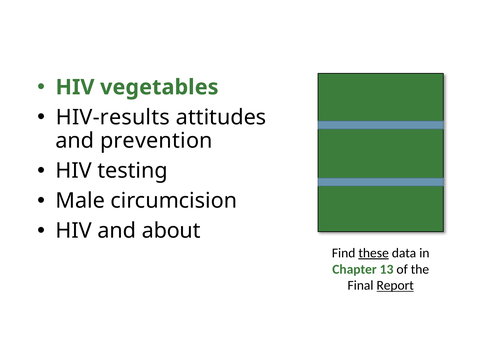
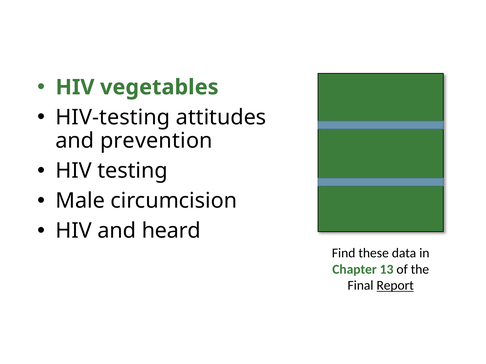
HIV-results: HIV-results -> HIV-testing
about: about -> heard
these underline: present -> none
